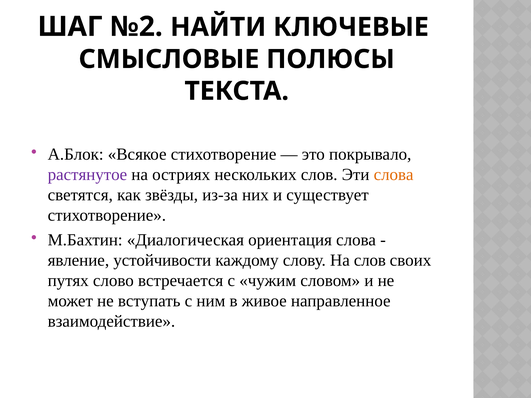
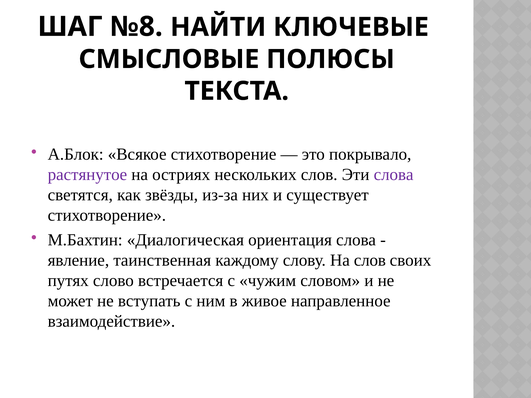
№2: №2 -> №8
слова at (394, 175) colour: orange -> purple
устойчивости: устойчивости -> таинственная
